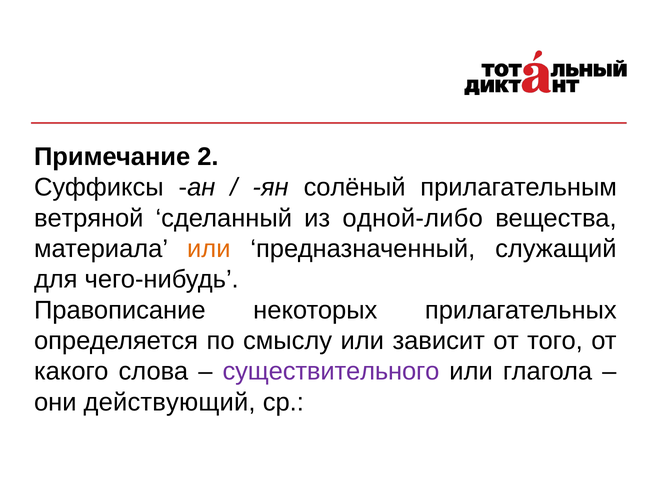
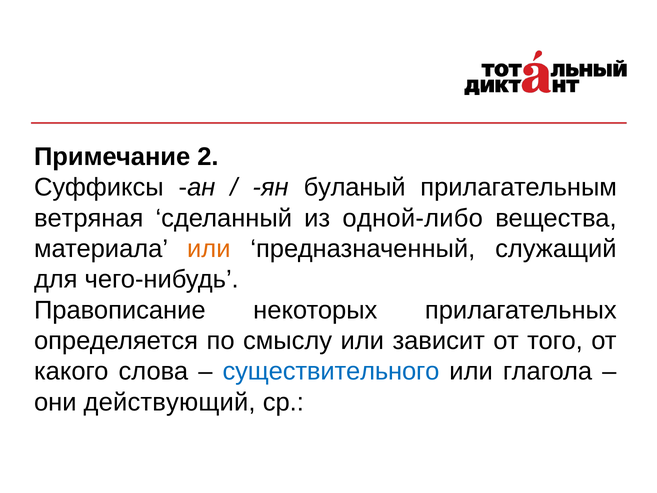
солёный: солёный -> буланый
ветряной: ветряной -> ветряная
существительного colour: purple -> blue
